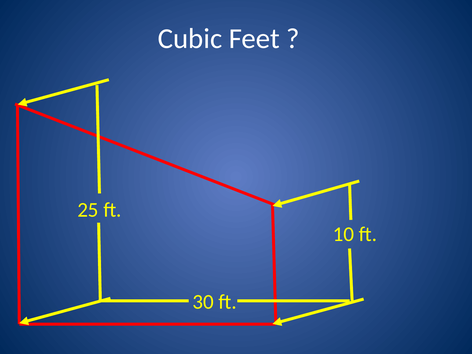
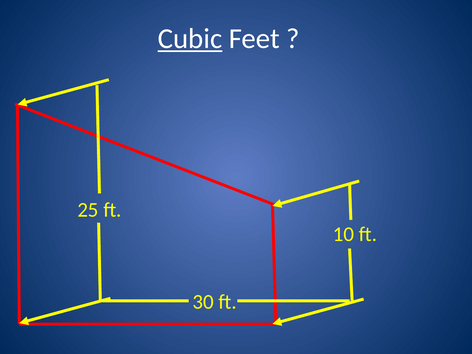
Cubic underline: none -> present
